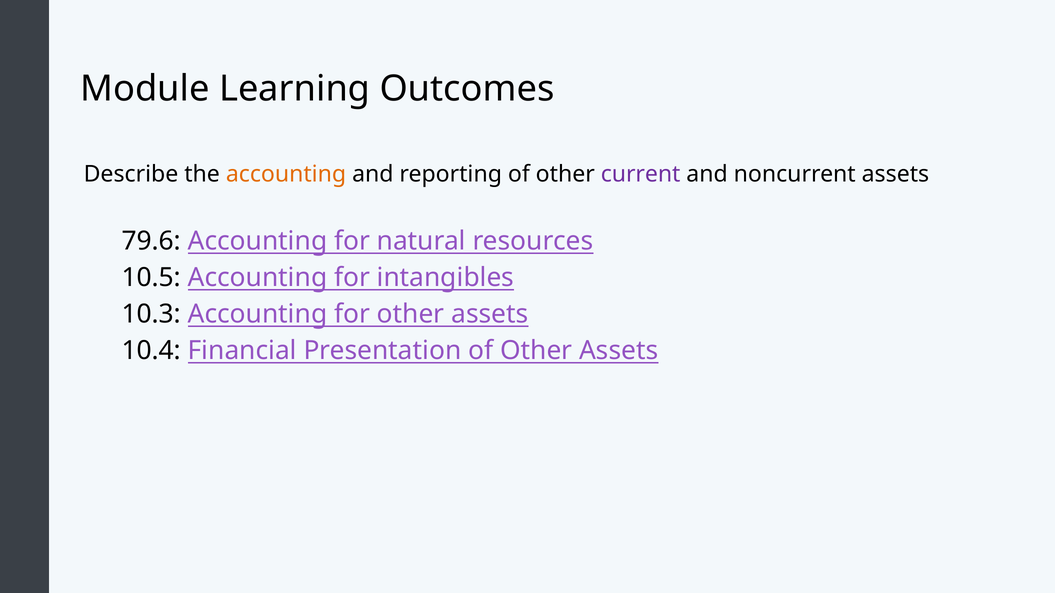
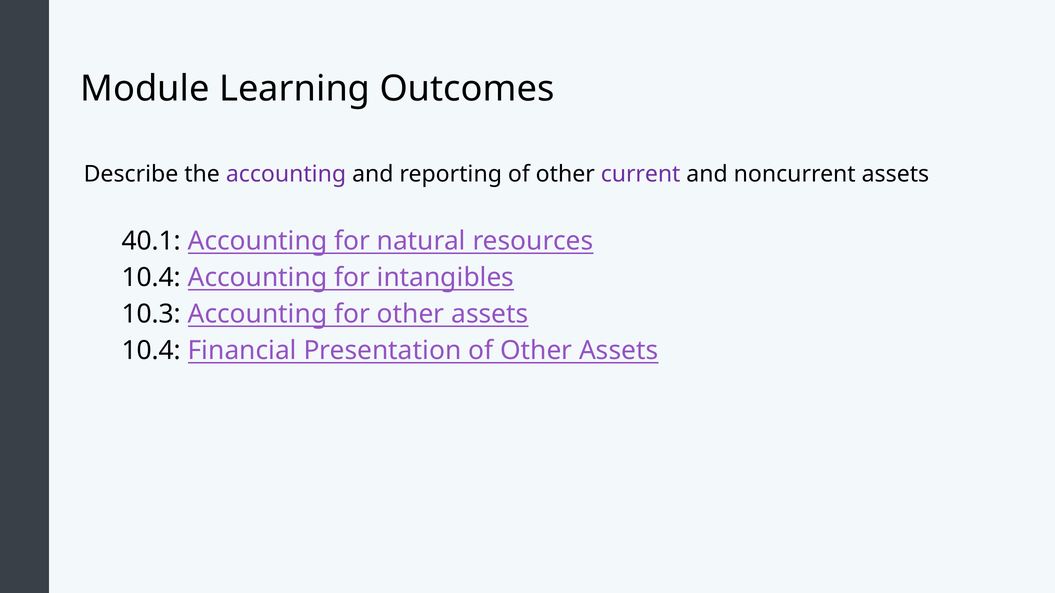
accounting at (286, 174) colour: orange -> purple
79.6: 79.6 -> 40.1
10.5 at (151, 278): 10.5 -> 10.4
